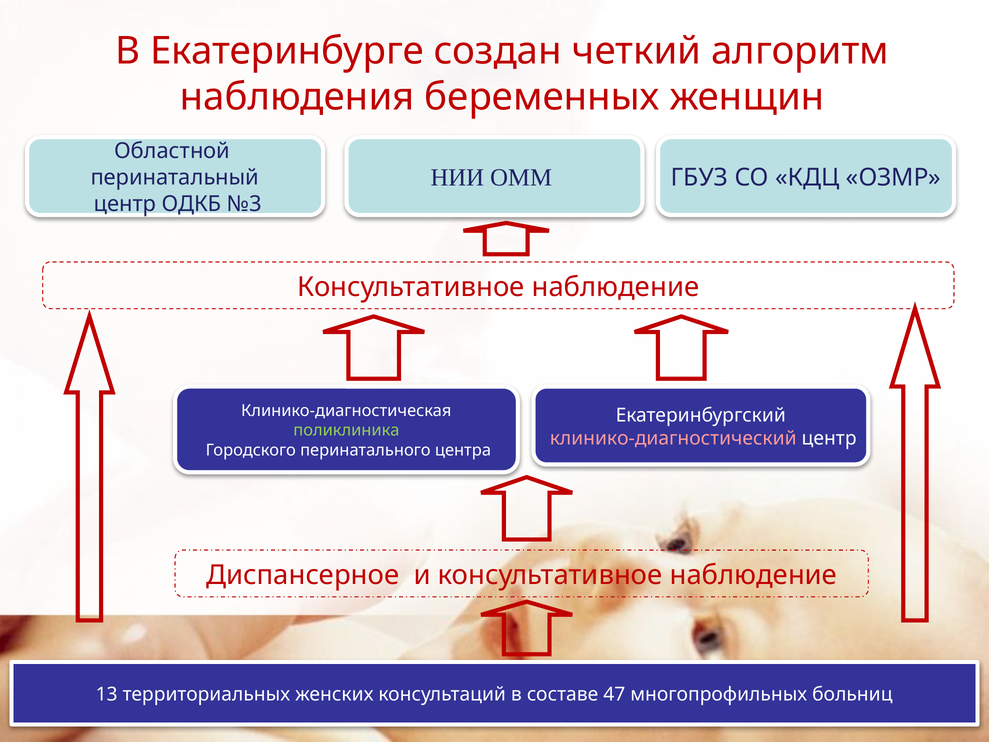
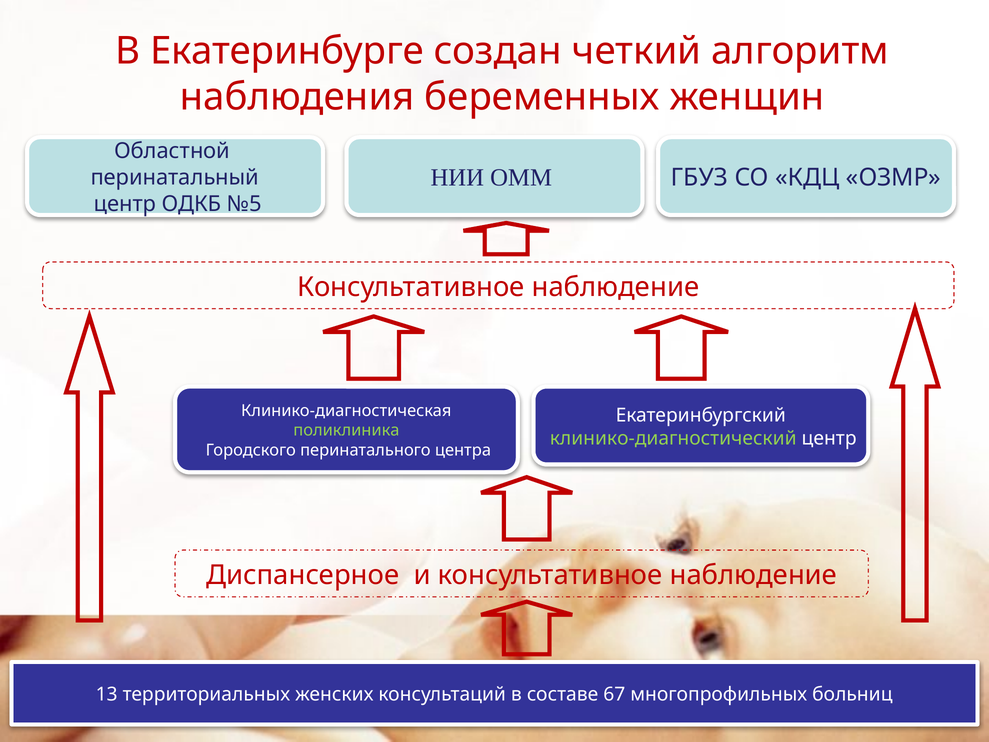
№3: №3 -> №5
клинико-диагностический colour: pink -> light green
47: 47 -> 67
